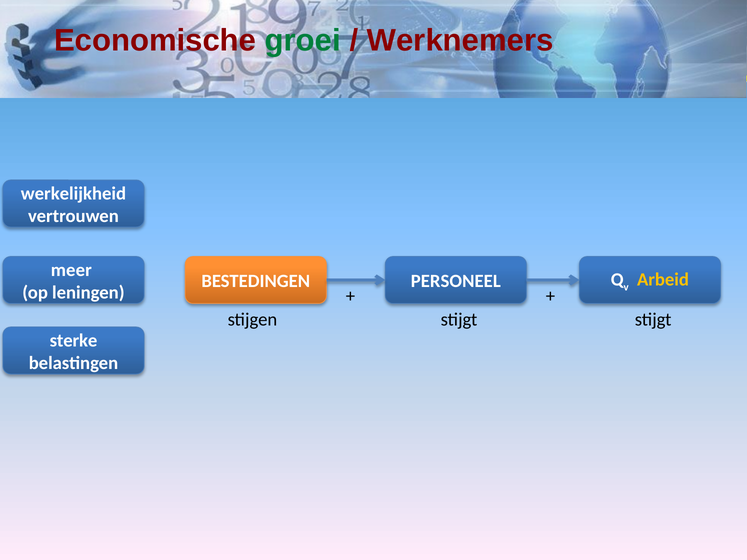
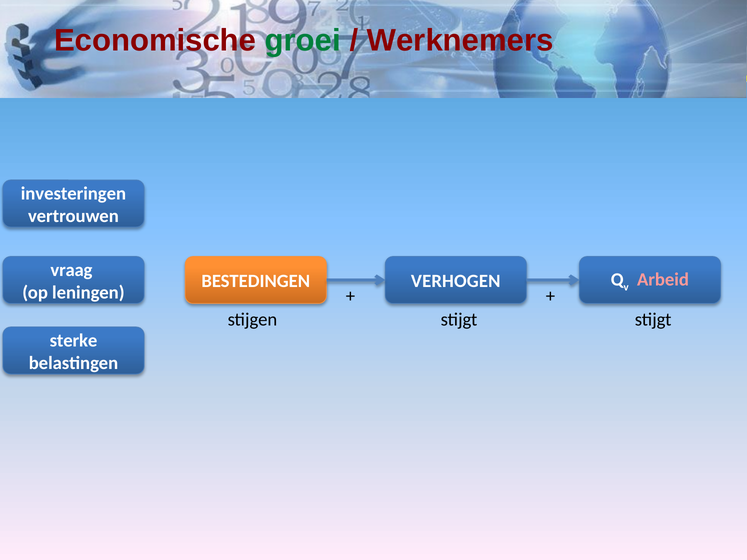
werkelijkheid: werkelijkheid -> investeringen
meer: meer -> vraag
PERSONEEL: PERSONEEL -> VERHOGEN
Arbeid colour: yellow -> pink
